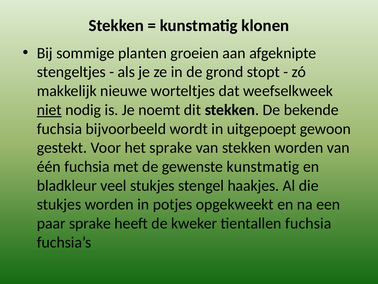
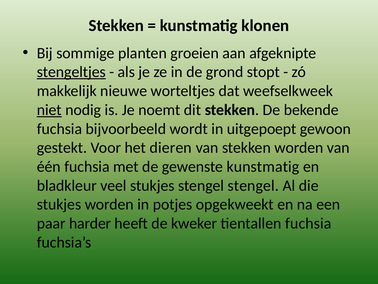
stengeltjes underline: none -> present
het sprake: sprake -> dieren
stengel haakjes: haakjes -> stengel
paar sprake: sprake -> harder
